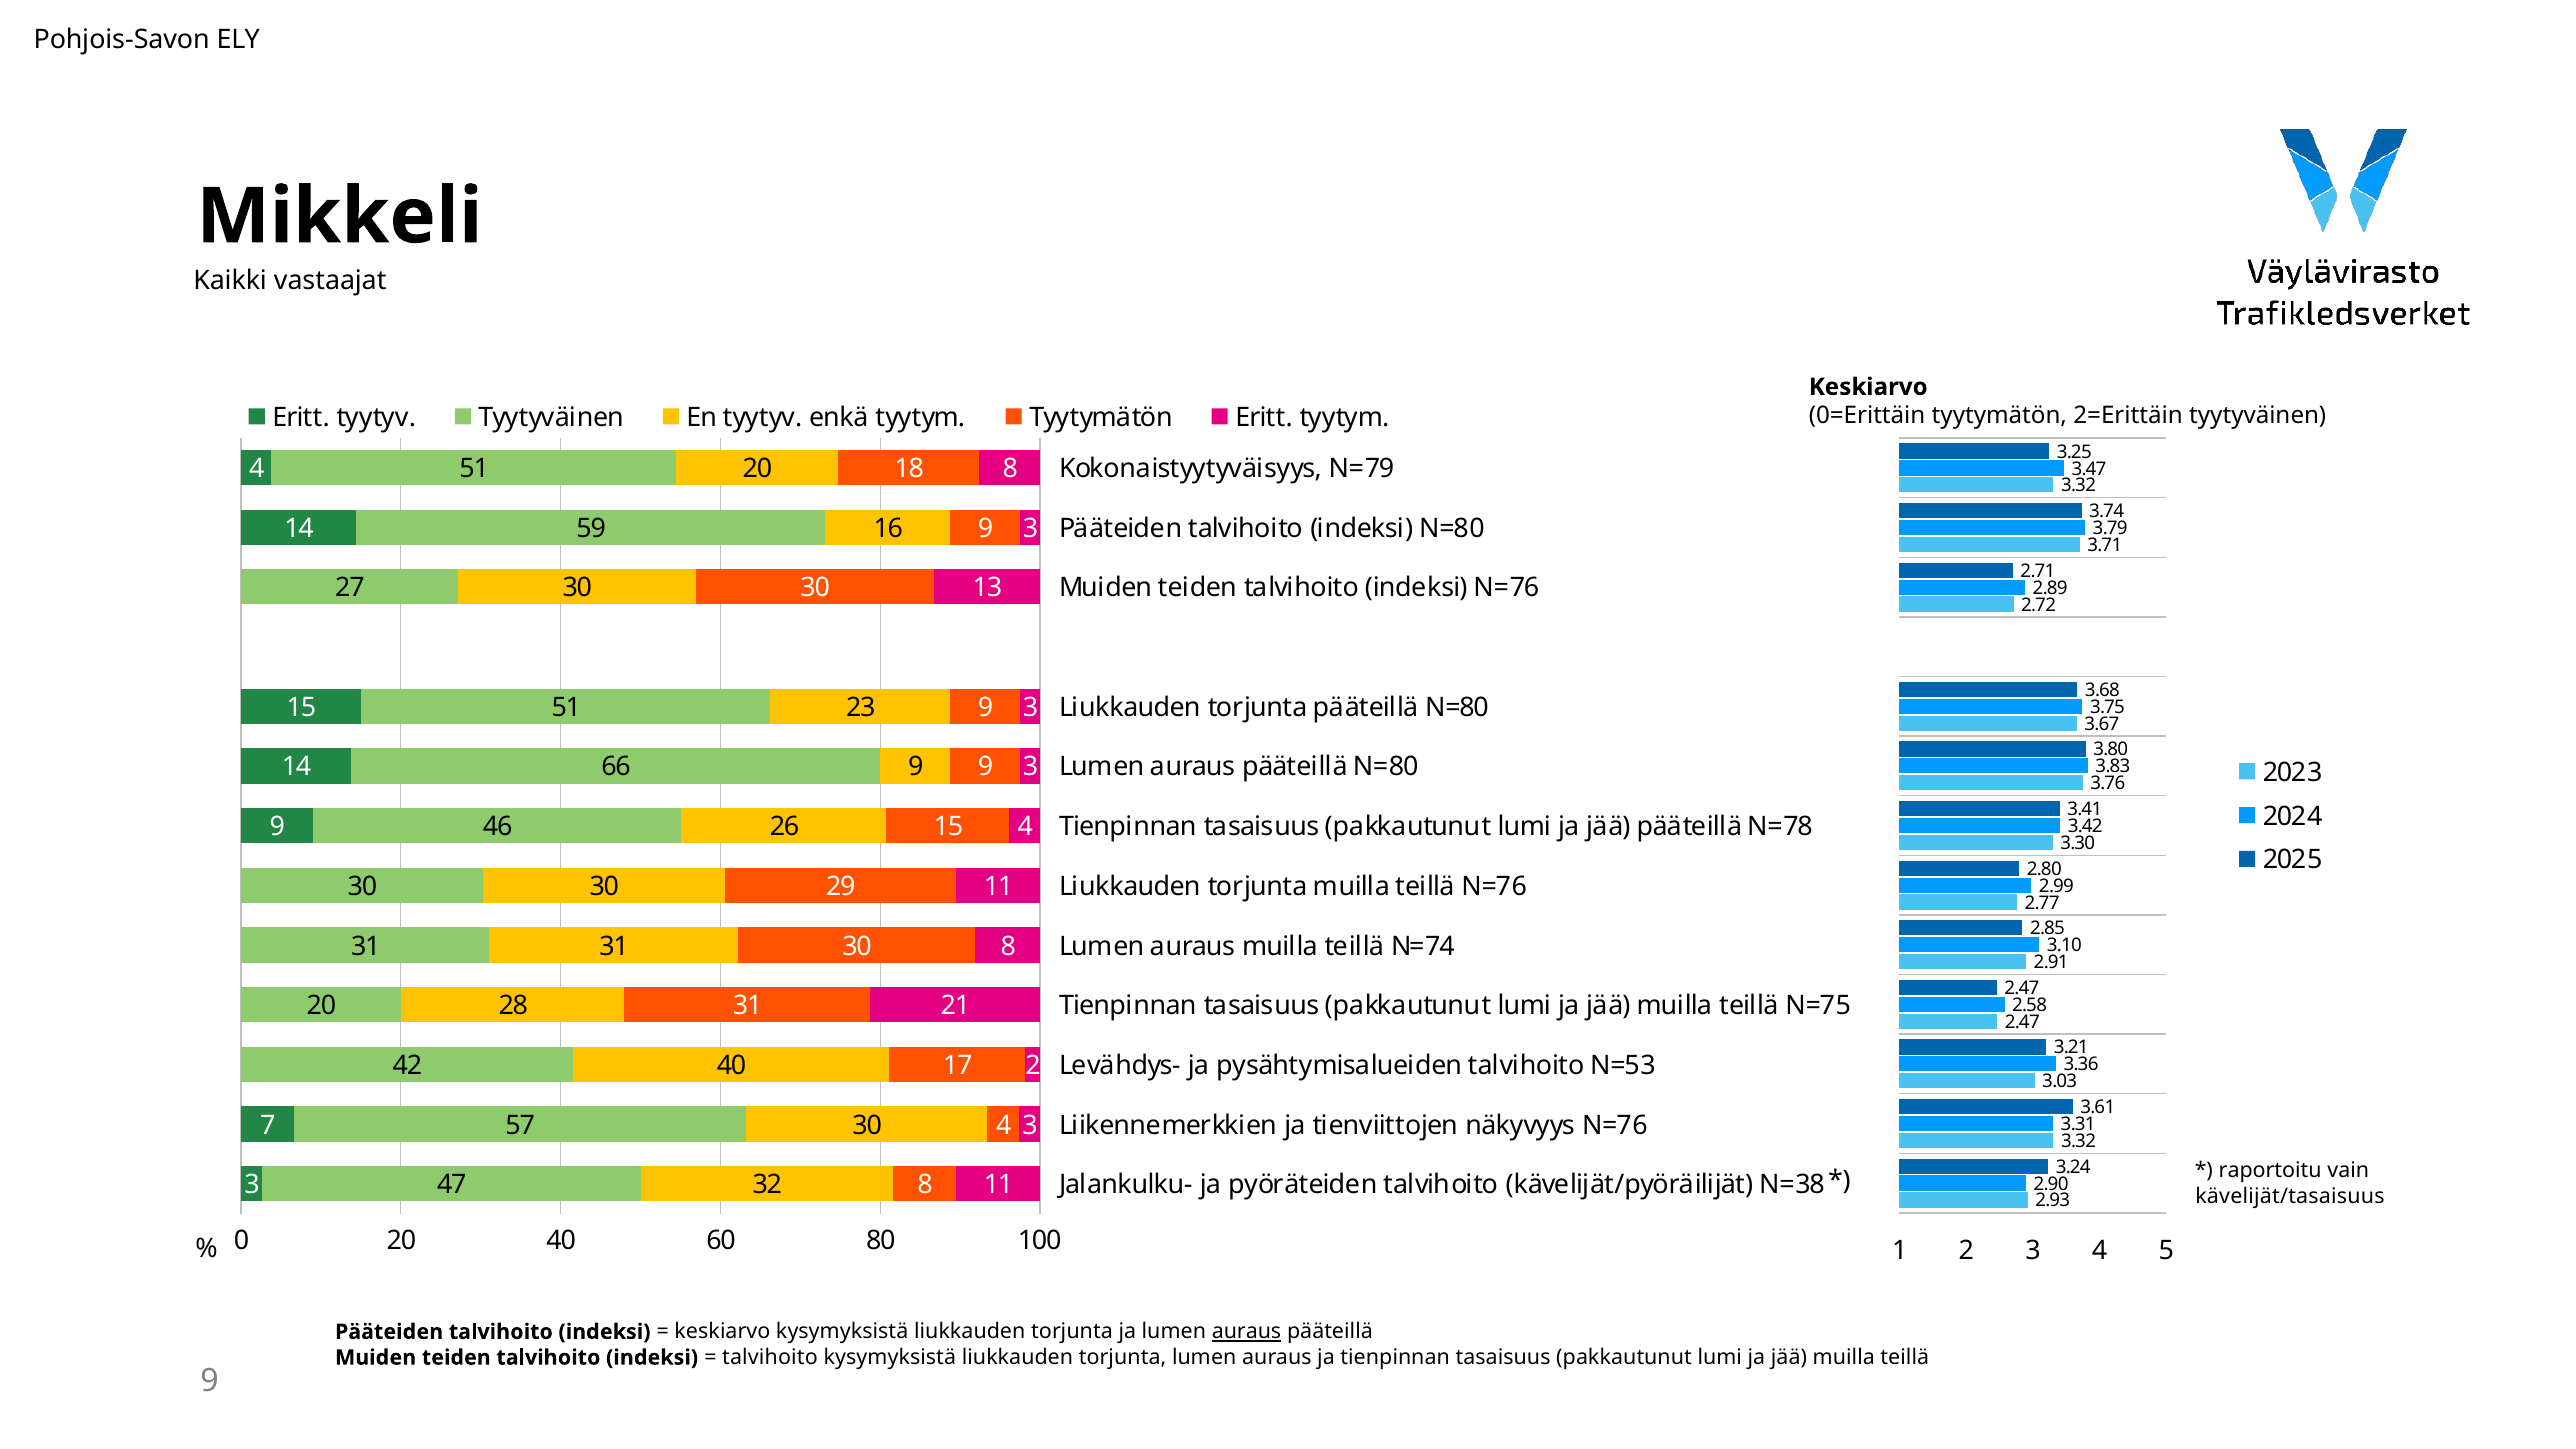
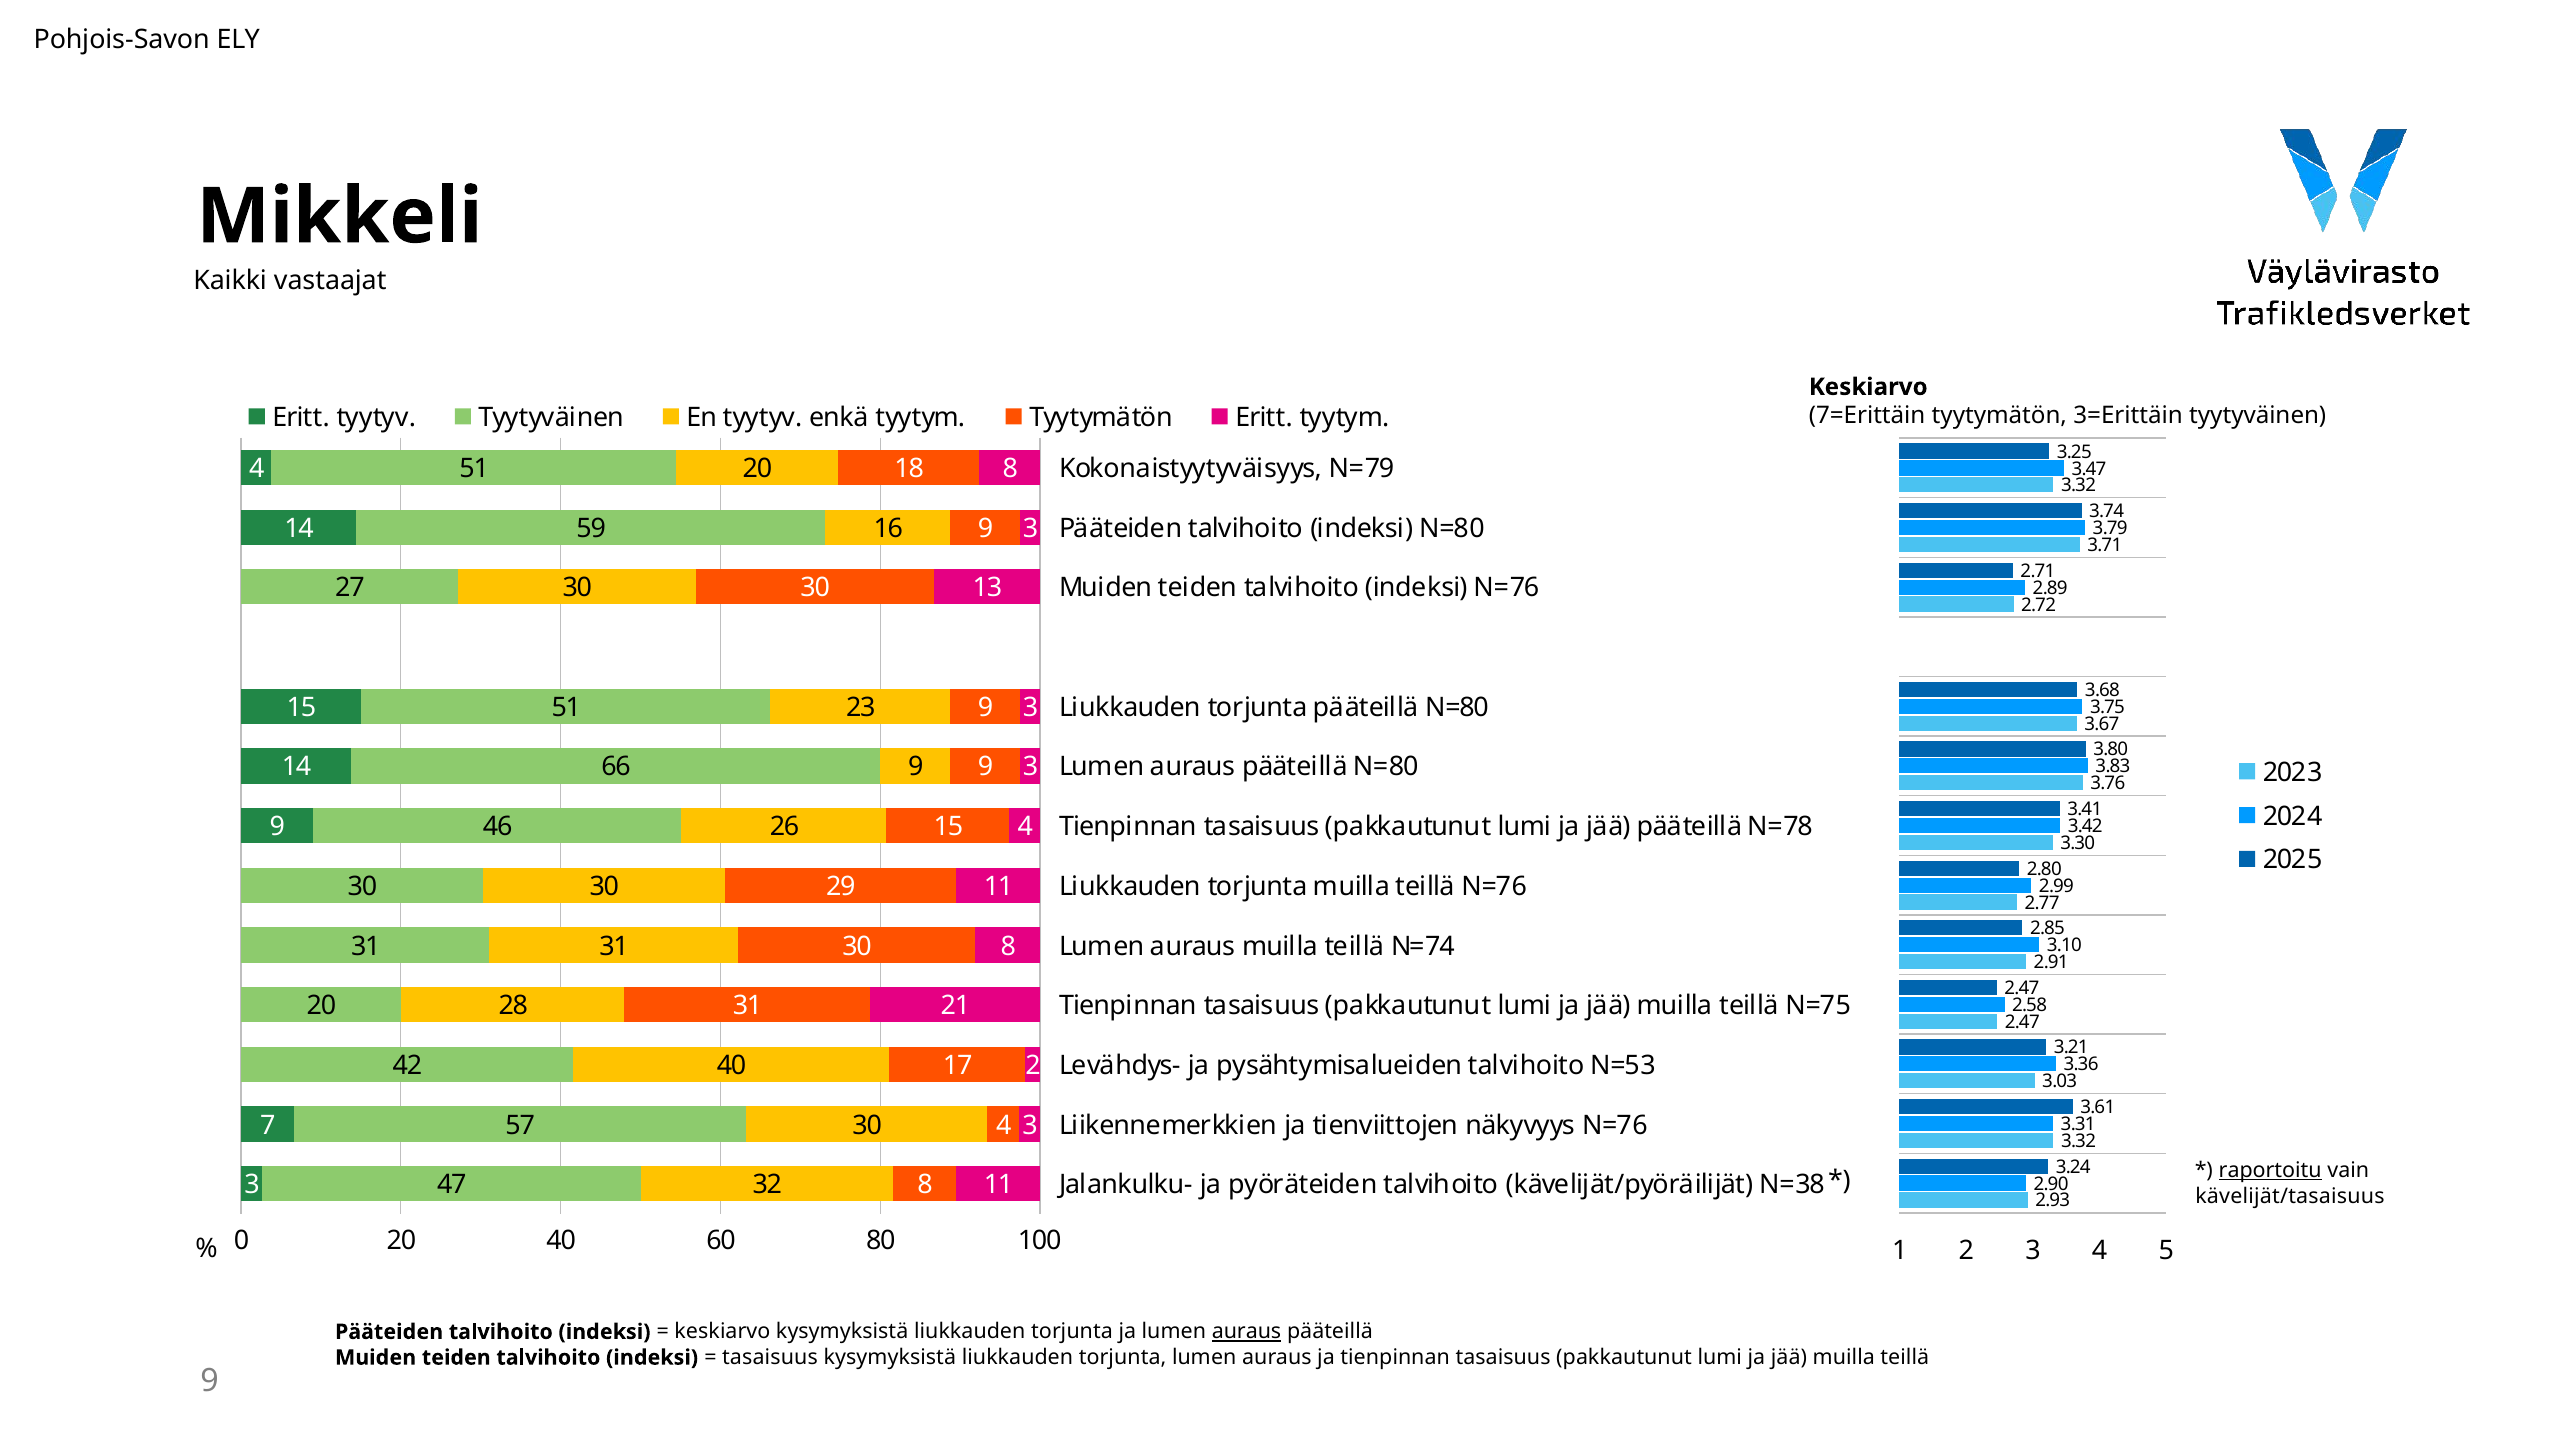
0=Erittäin: 0=Erittäin -> 7=Erittäin
2=Erittäin: 2=Erittäin -> 3=Erittäin
raportoitu underline: none -> present
talvihoito at (770, 1358): talvihoito -> tasaisuus
